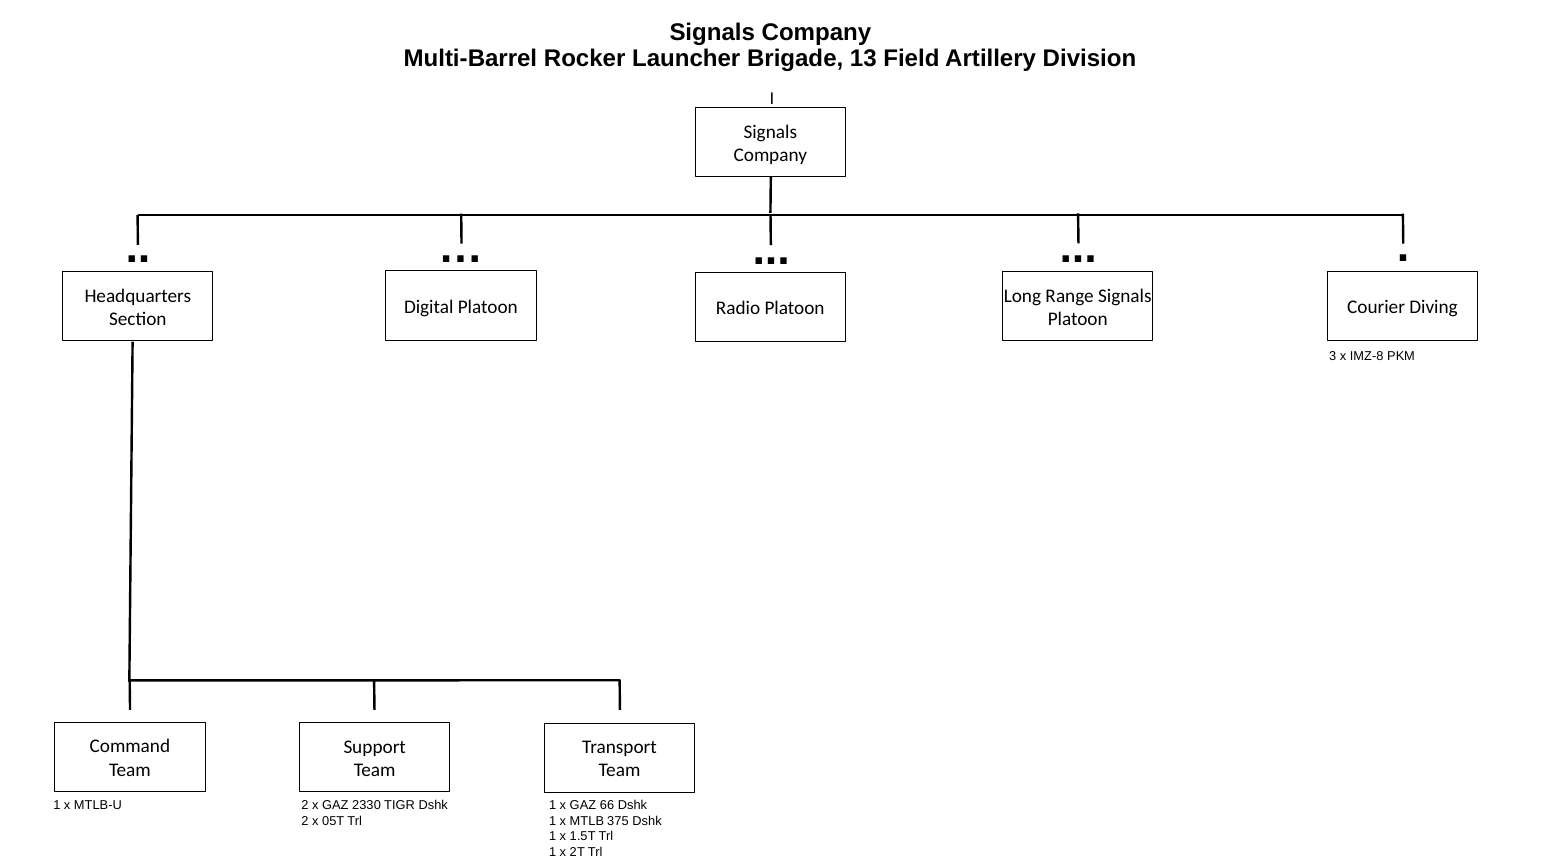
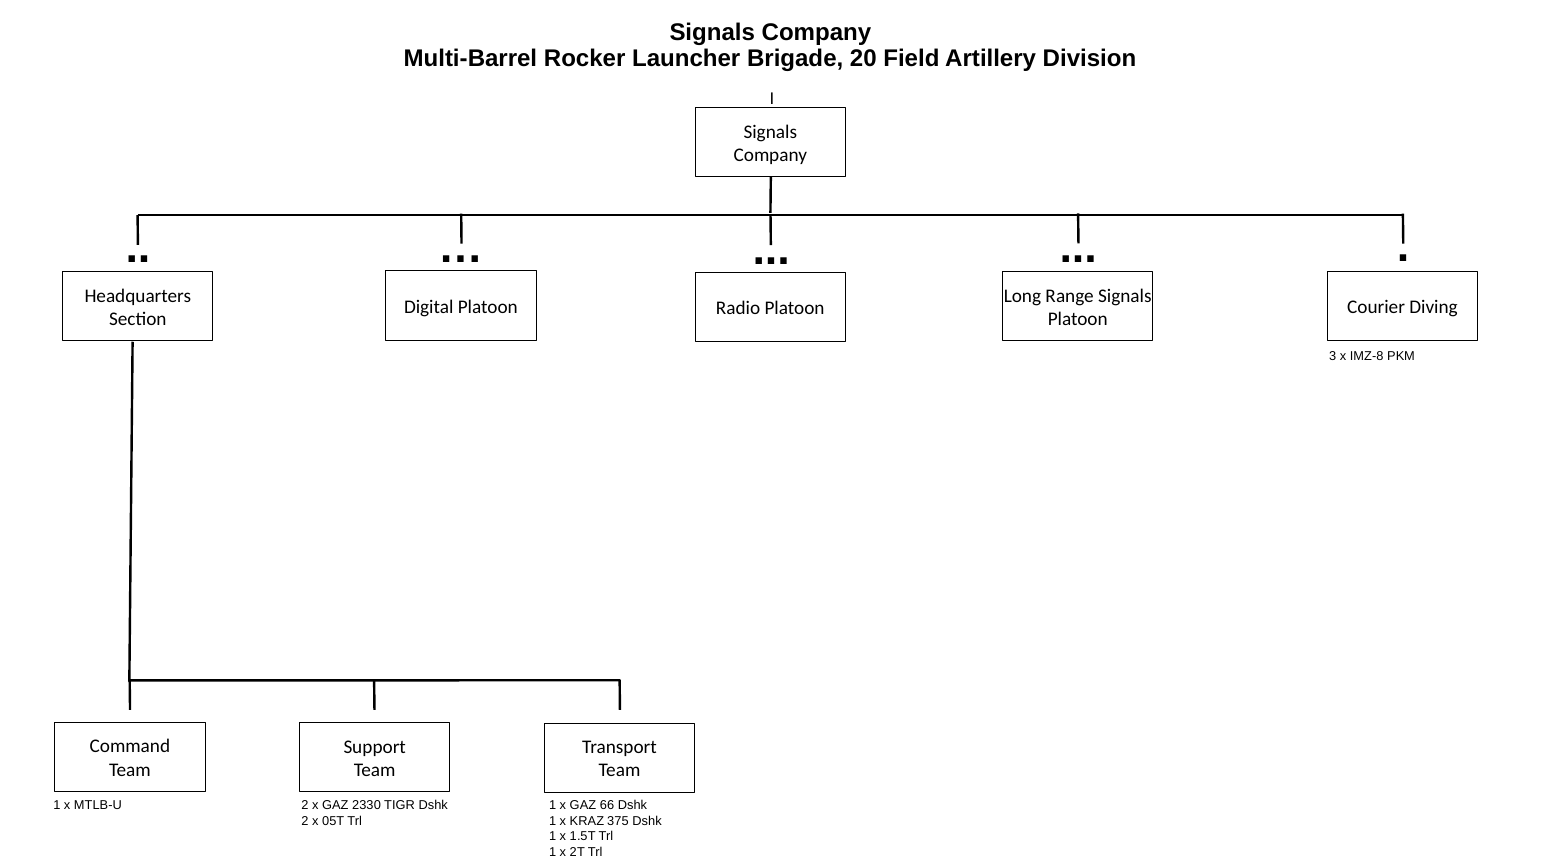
13: 13 -> 20
MTLB: MTLB -> KRAZ
